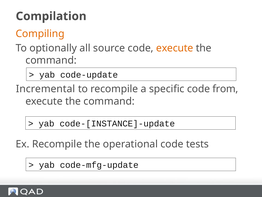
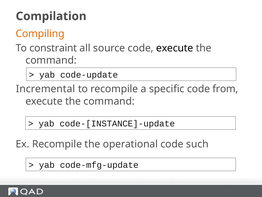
optionally: optionally -> constraint
execute at (175, 48) colour: orange -> black
tests: tests -> such
